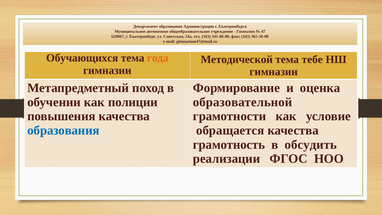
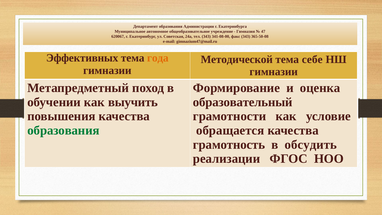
Обучающихся: Обучающихся -> Эффективных
тебе: тебе -> себе
полиции: полиции -> выучить
образовательной: образовательной -> образовательный
образования at (63, 130) colour: blue -> green
